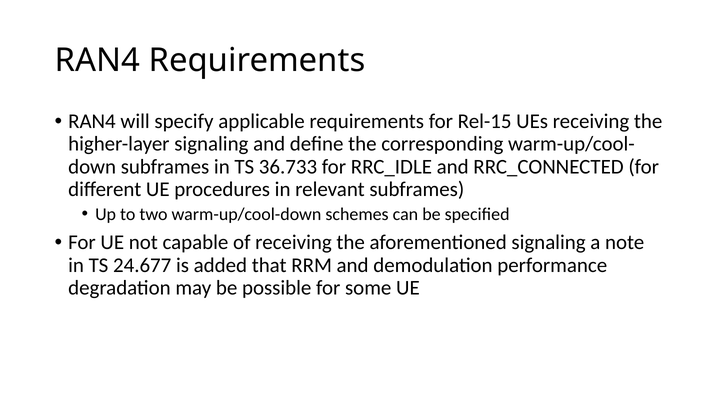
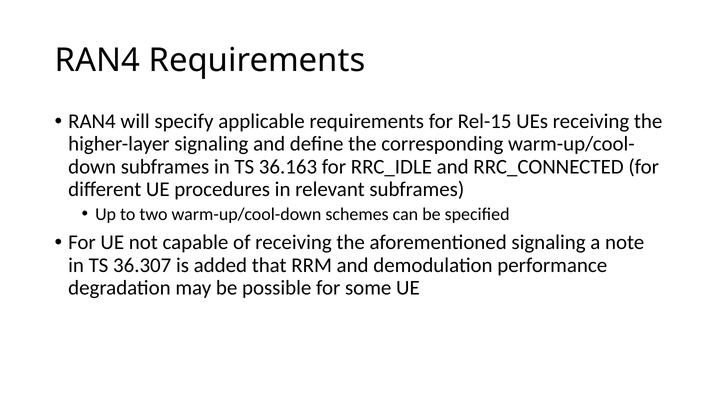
36.733: 36.733 -> 36.163
24.677: 24.677 -> 36.307
